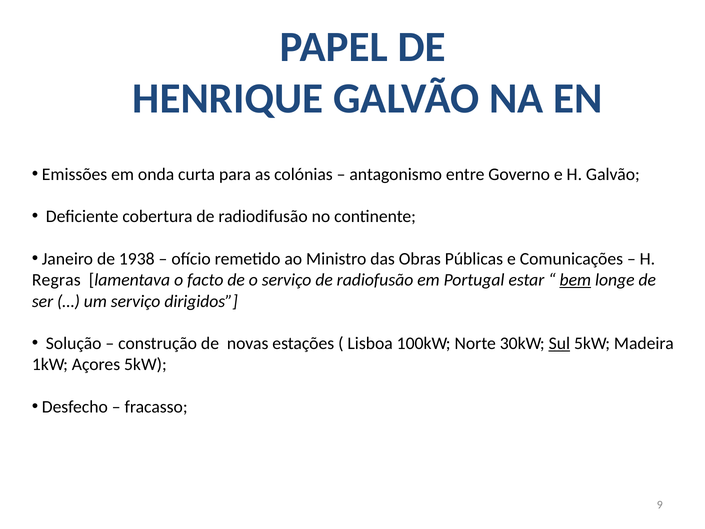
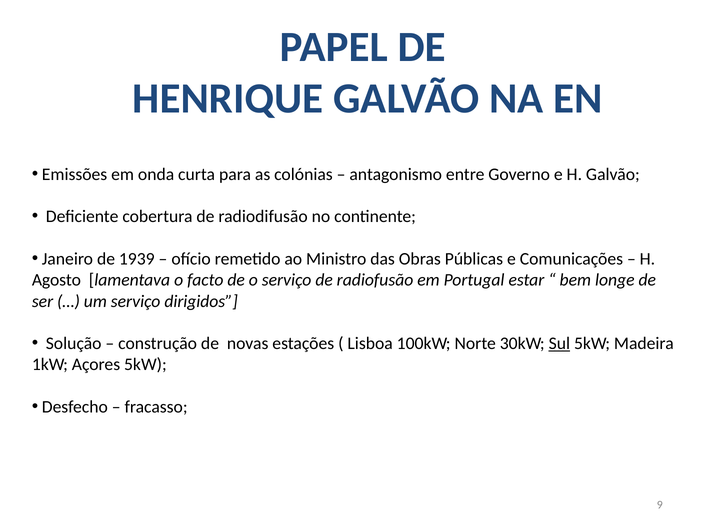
1938: 1938 -> 1939
Regras: Regras -> Agosto
bem underline: present -> none
